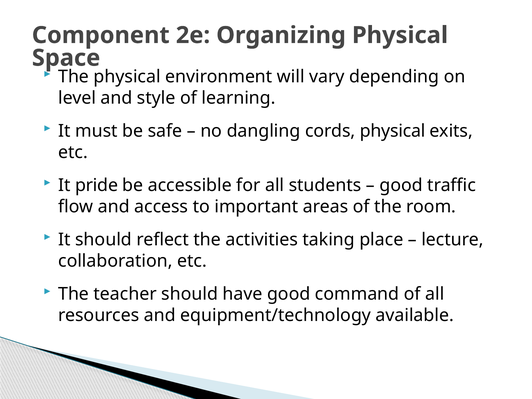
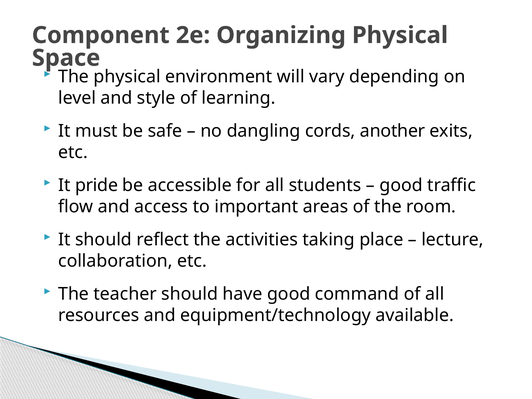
cords physical: physical -> another
